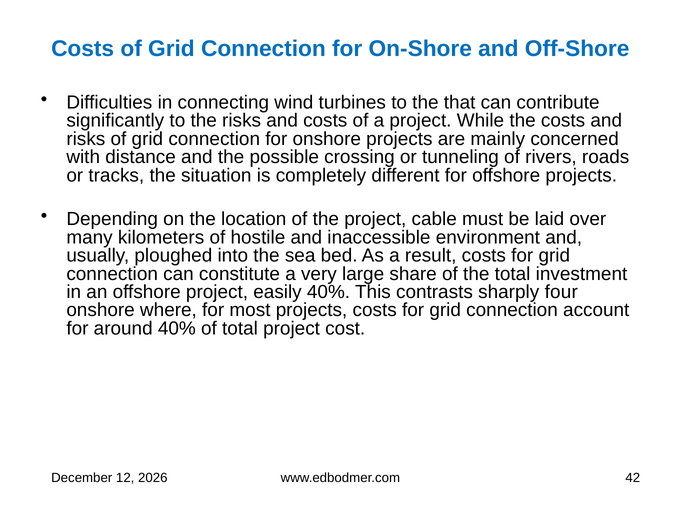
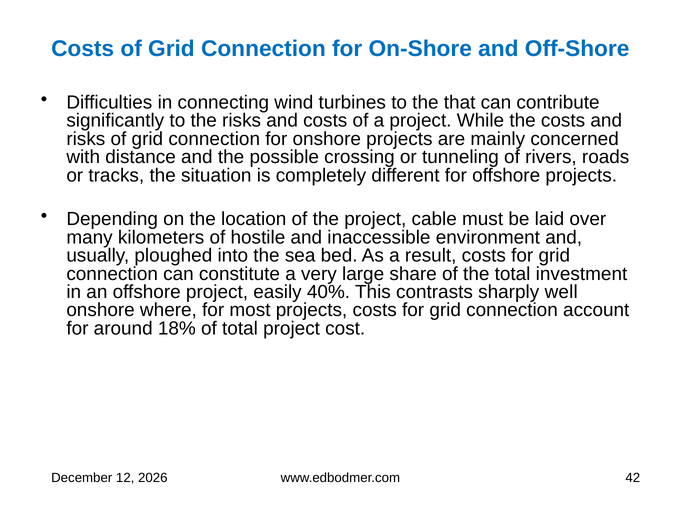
four: four -> well
around 40%: 40% -> 18%
